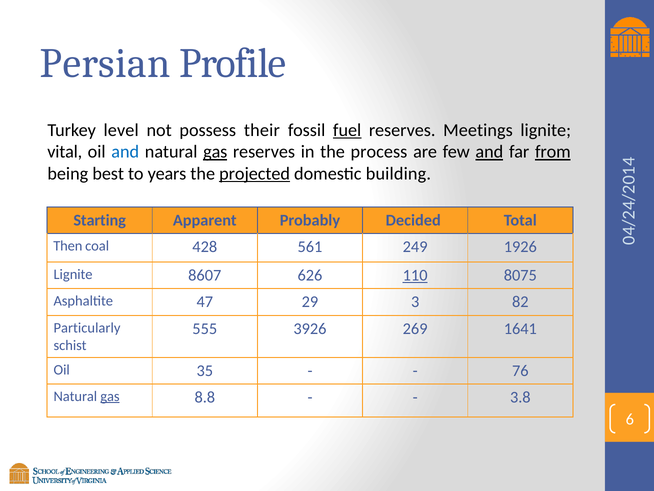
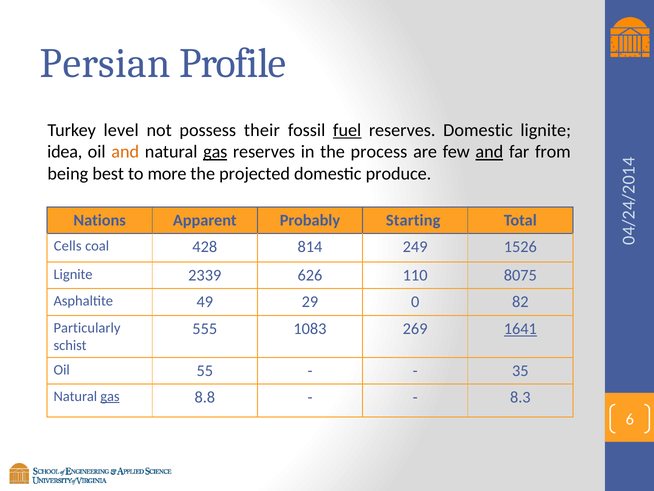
reserves Meetings: Meetings -> Domestic
vital: vital -> idea
and at (125, 152) colour: blue -> orange
from underline: present -> none
years: years -> more
projected underline: present -> none
building: building -> produce
Starting: Starting -> Nations
Decided: Decided -> Starting
Then: Then -> Cells
561: 561 -> 814
1926: 1926 -> 1526
8607: 8607 -> 2339
110 underline: present -> none
47: 47 -> 49
29 3: 3 -> 0
3926: 3926 -> 1083
1641 underline: none -> present
35: 35 -> 55
76: 76 -> 35
3.8: 3.8 -> 8.3
